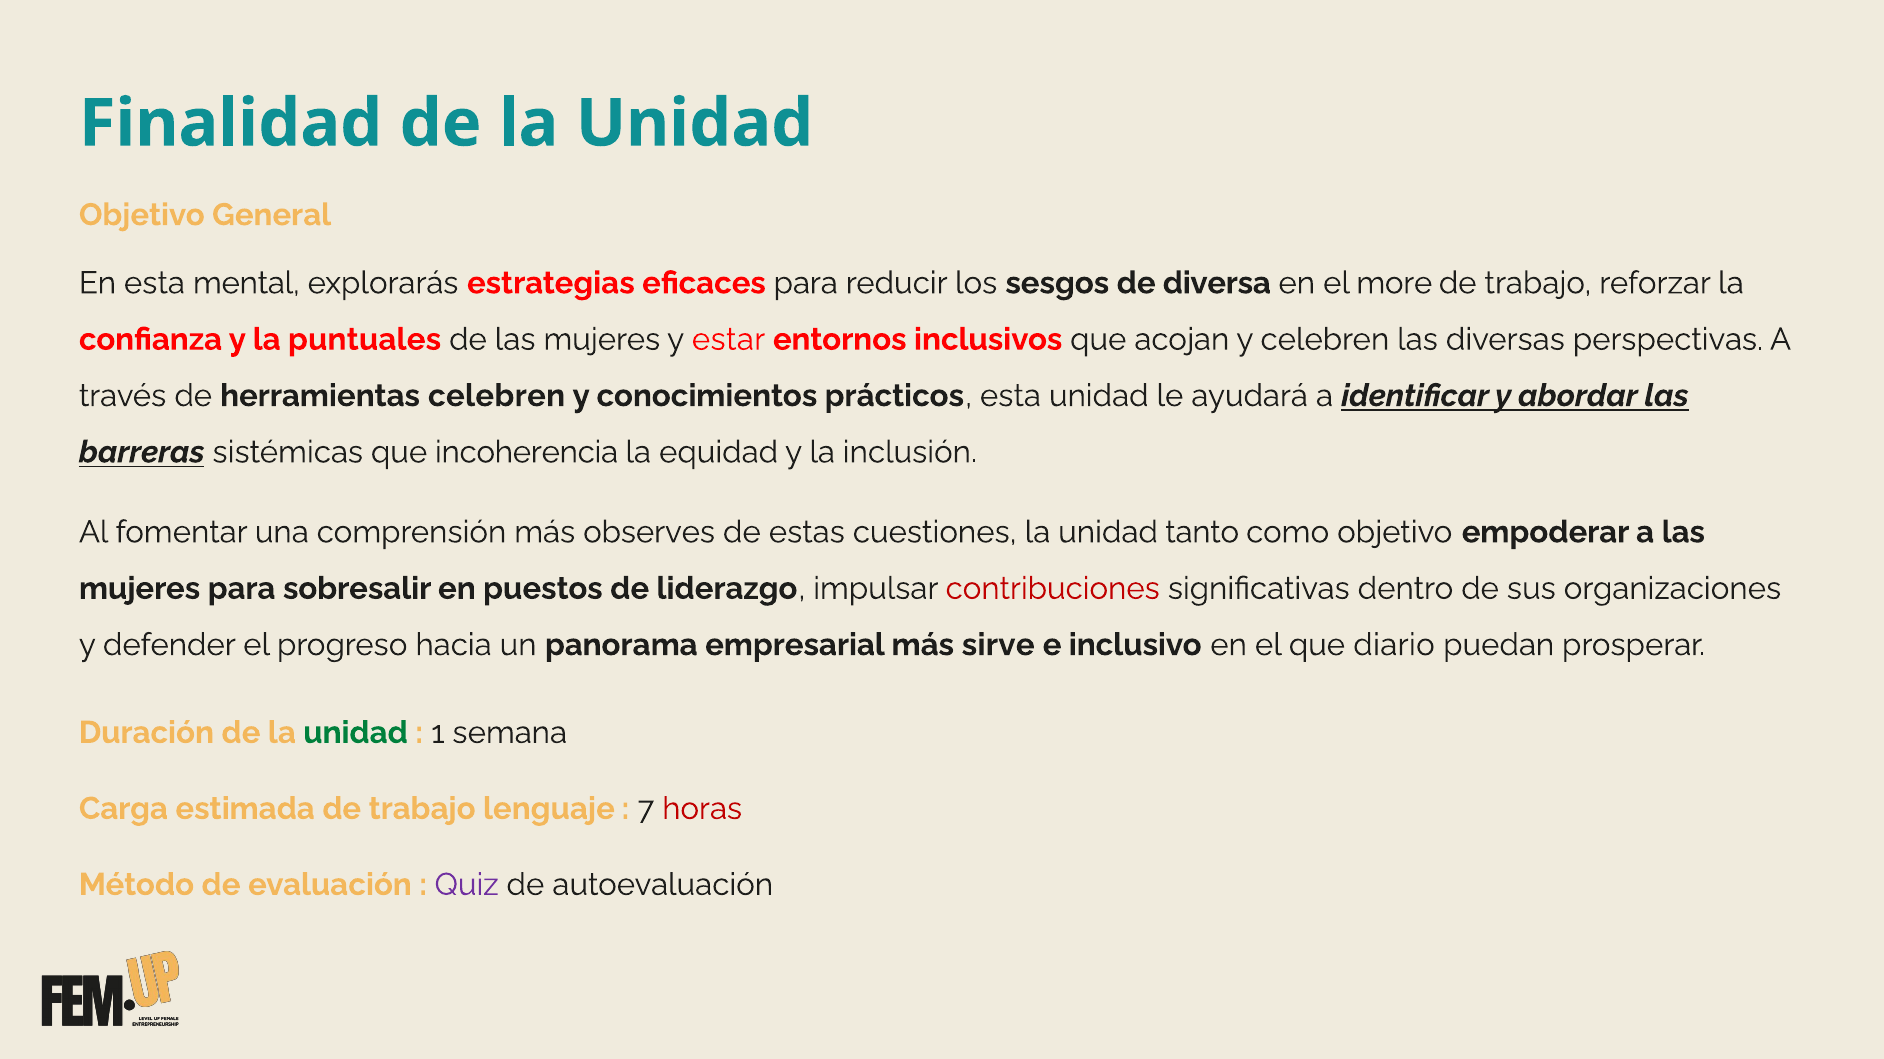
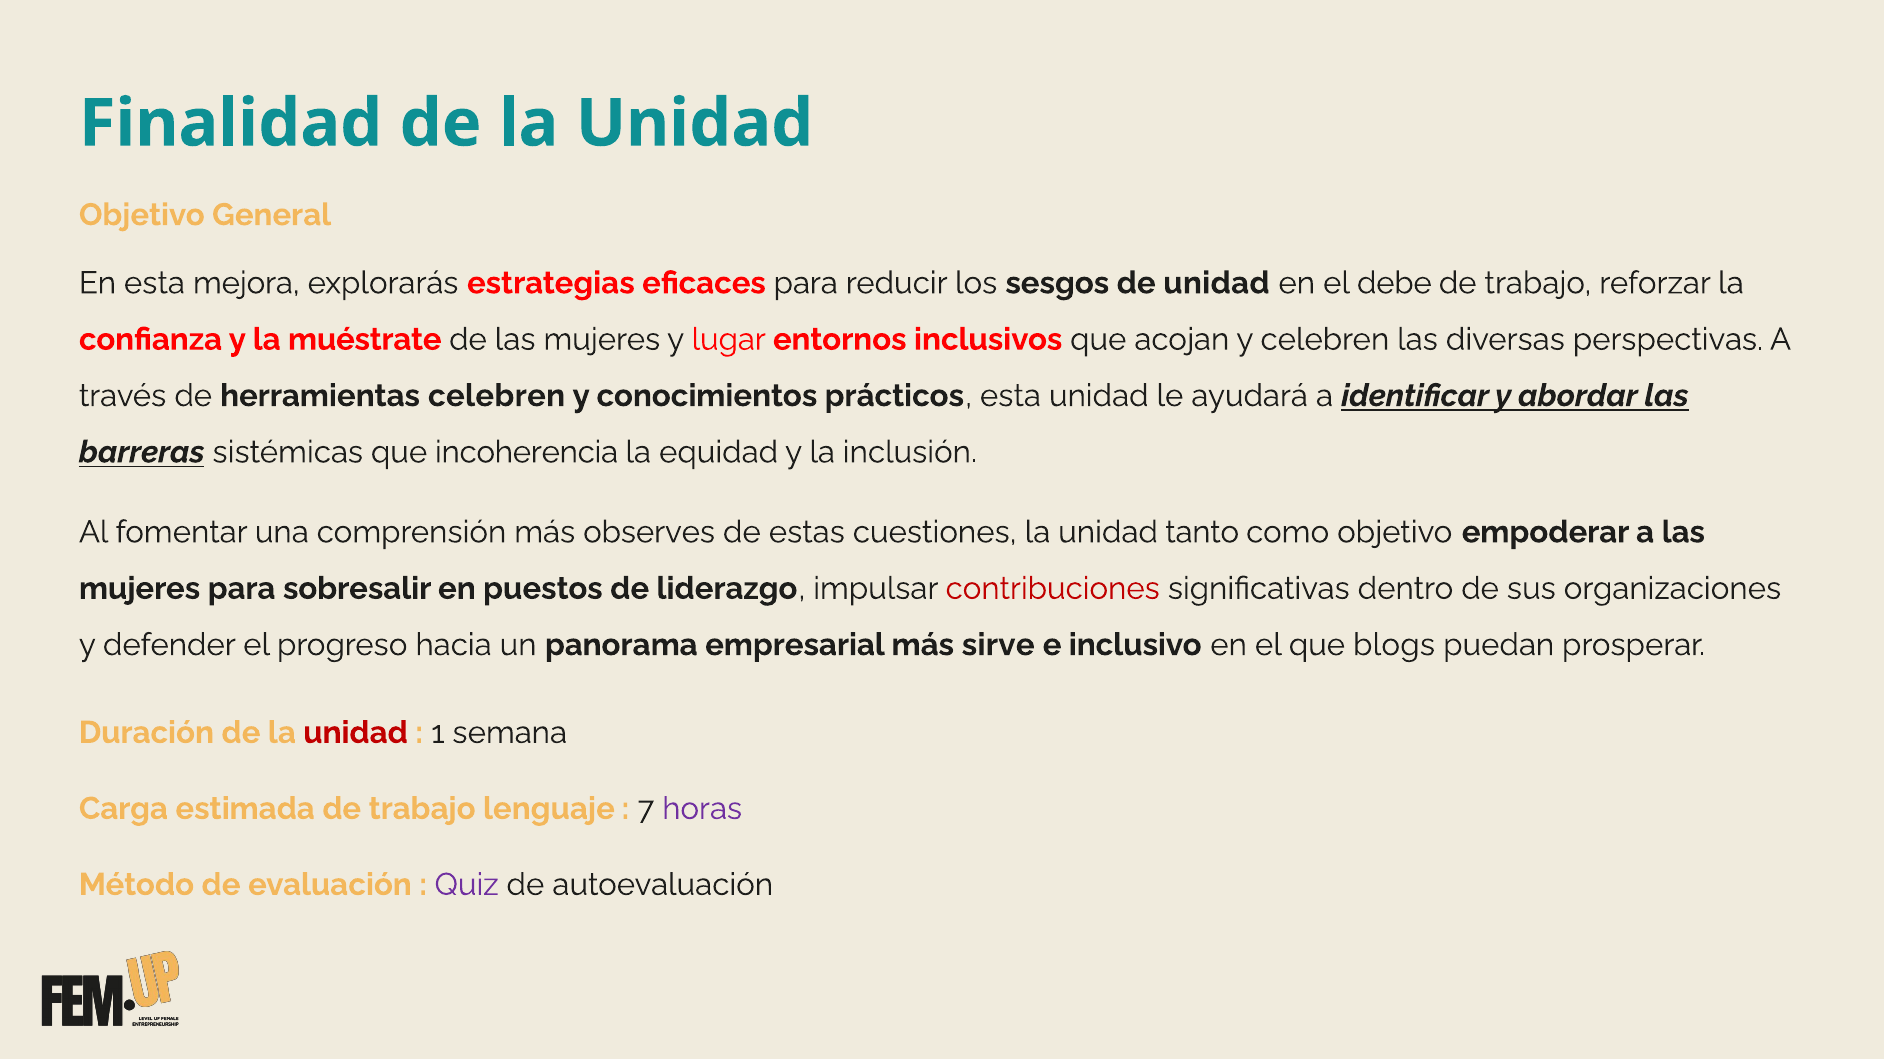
mental: mental -> mejora
de diversa: diversa -> unidad
more: more -> debe
puntuales: puntuales -> muéstrate
estar: estar -> lugar
diario: diario -> blogs
unidad at (356, 733) colour: green -> red
horas colour: red -> purple
